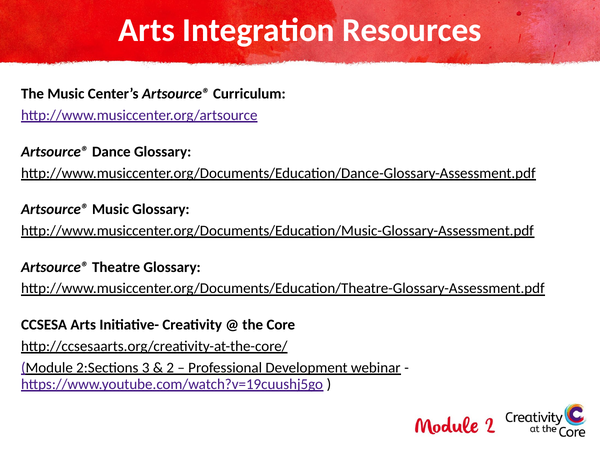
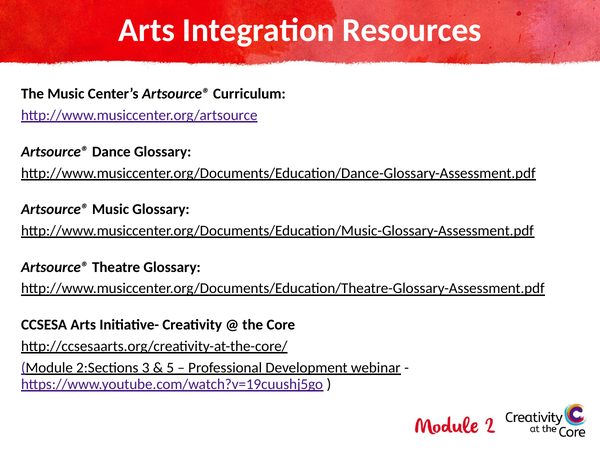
2: 2 -> 5
